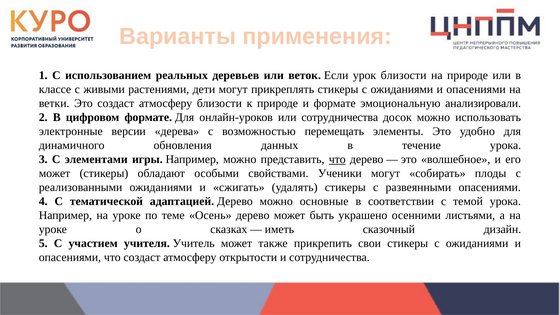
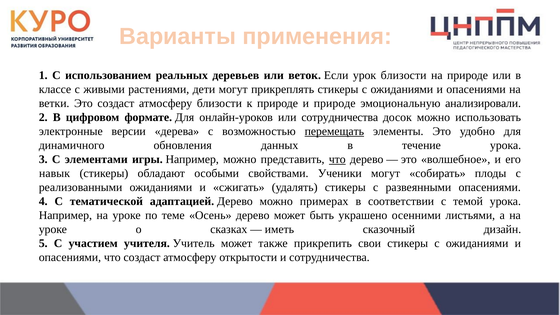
и формате: формате -> природе
перемещать underline: none -> present
может at (55, 173): может -> навык
основные: основные -> примерах
